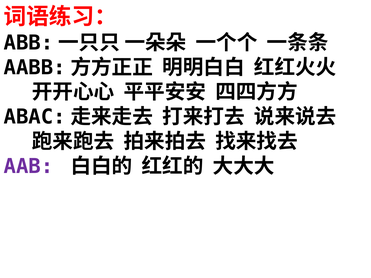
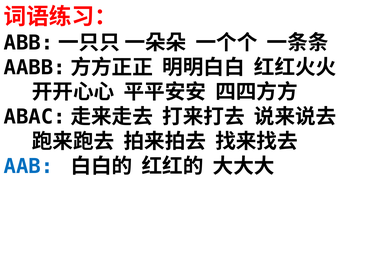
AAB colour: purple -> blue
